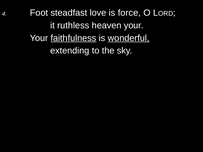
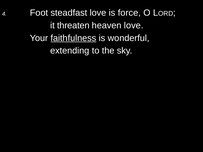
ruthless: ruthless -> threaten
heaven your: your -> love
wonderful underline: present -> none
